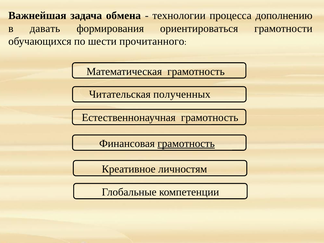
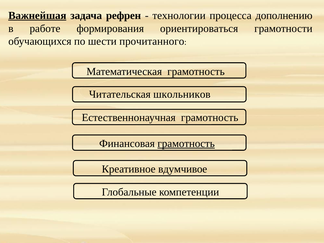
Важнейшая underline: none -> present
обмена: обмена -> рефрен
давать: давать -> работе
полученных: полученных -> школьников
личностям: личностям -> вдумчивое
